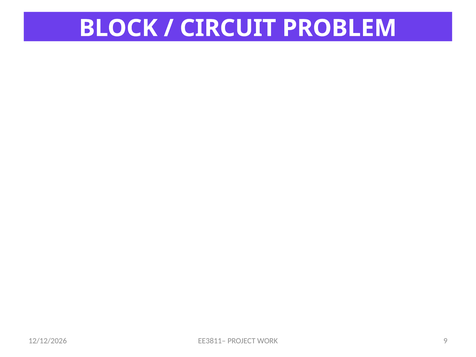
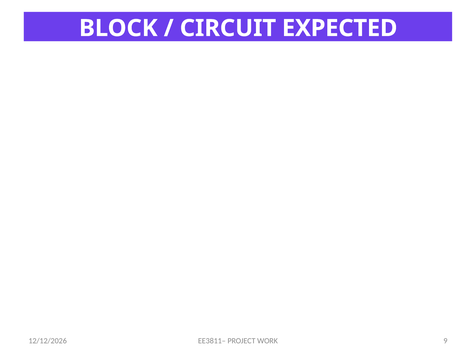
PROBLEM: PROBLEM -> EXPECTED
